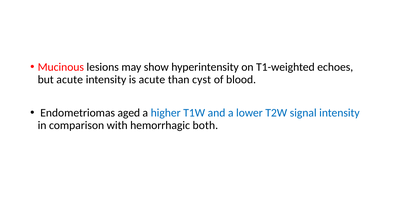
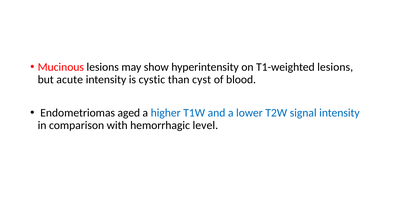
T1-weighted echoes: echoes -> lesions
is acute: acute -> cystic
both: both -> level
